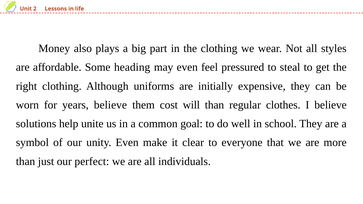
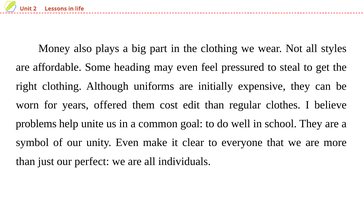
years believe: believe -> offered
will: will -> edit
solutions: solutions -> problems
